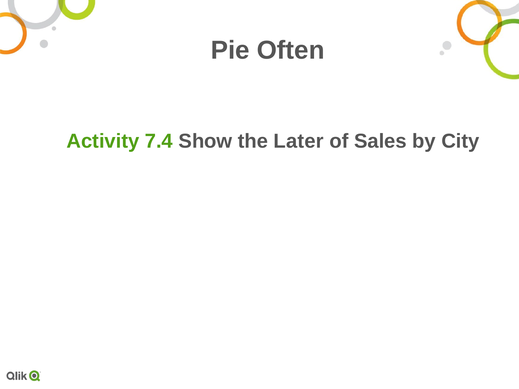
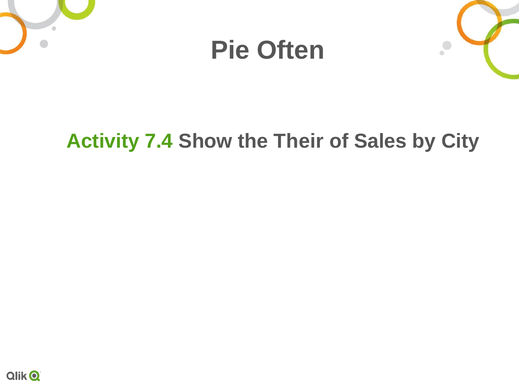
Later: Later -> Their
